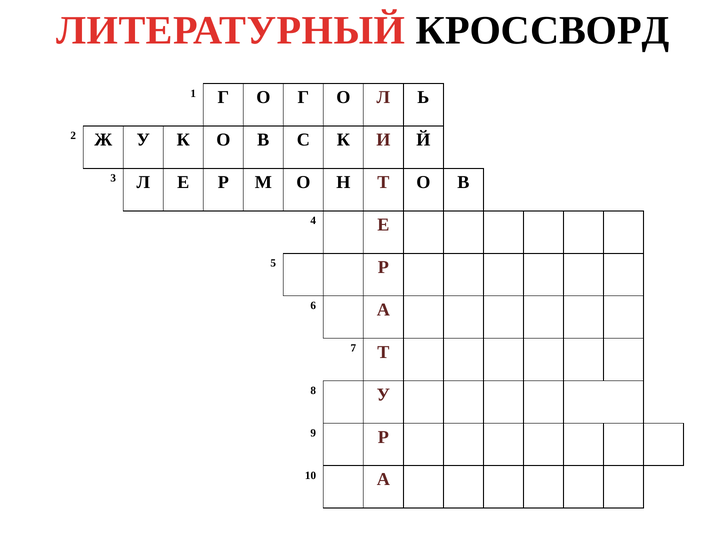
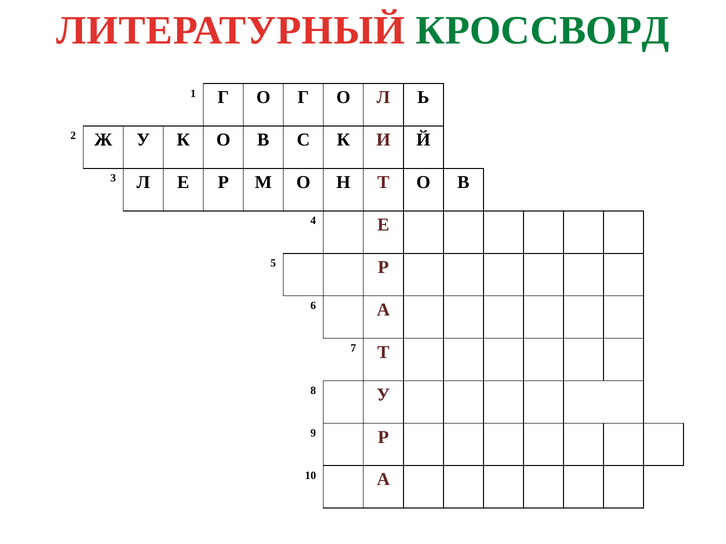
КРОССВОРД colour: black -> green
